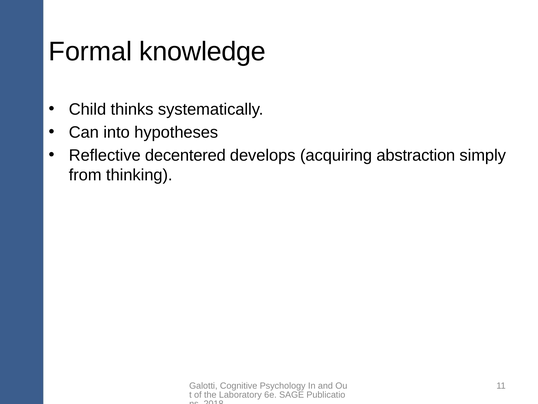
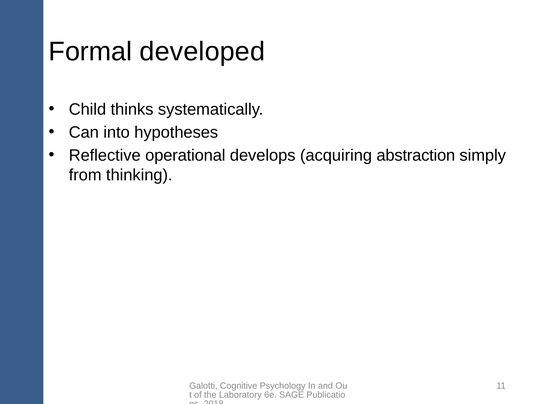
knowledge: knowledge -> developed
decentered: decentered -> operational
